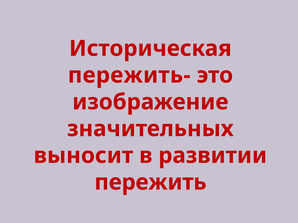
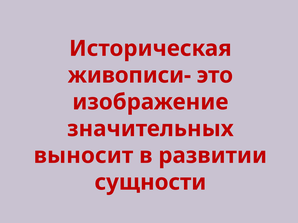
пережить-: пережить- -> живописи-
пережить: пережить -> сущности
